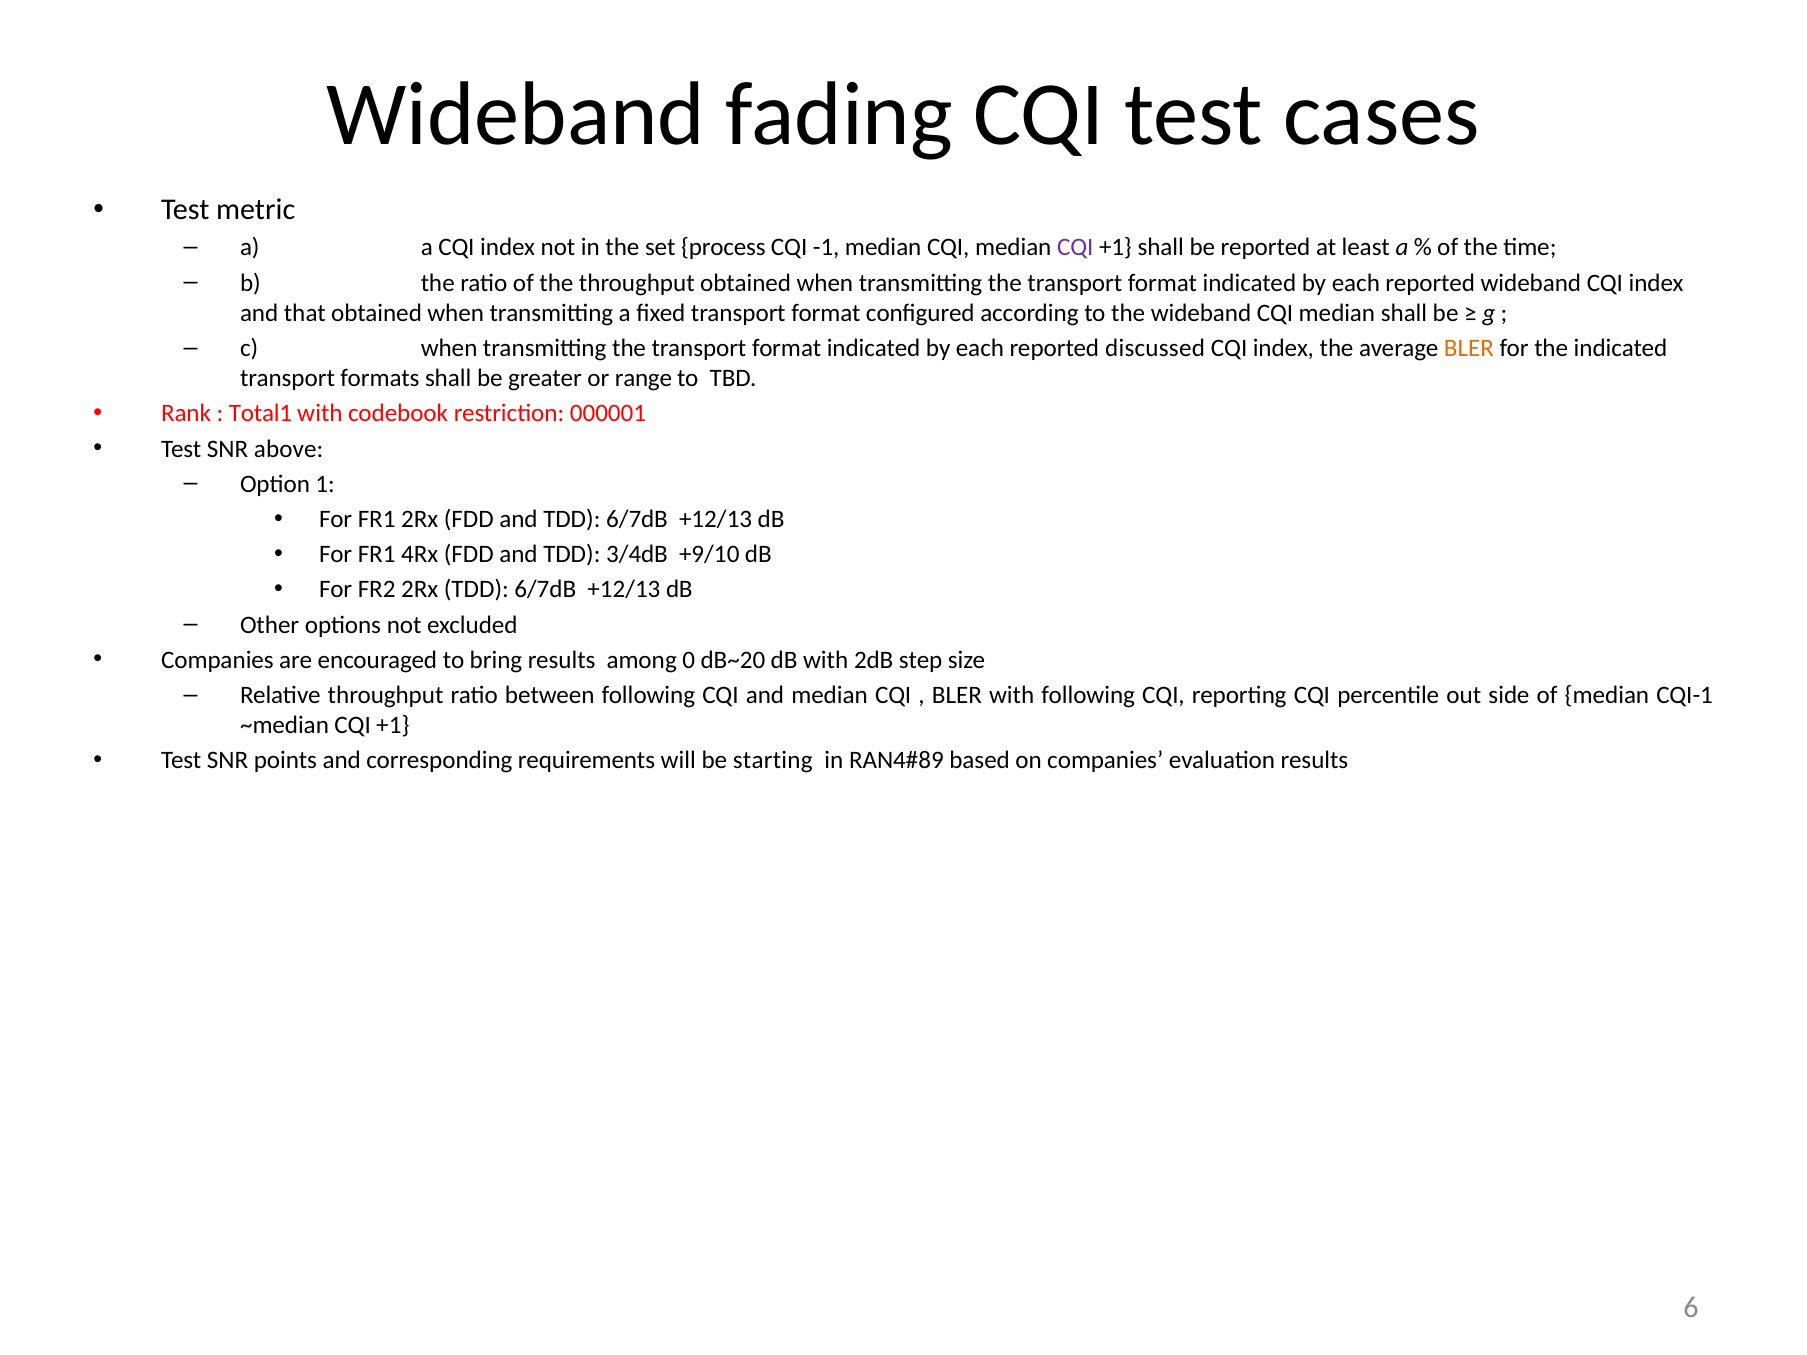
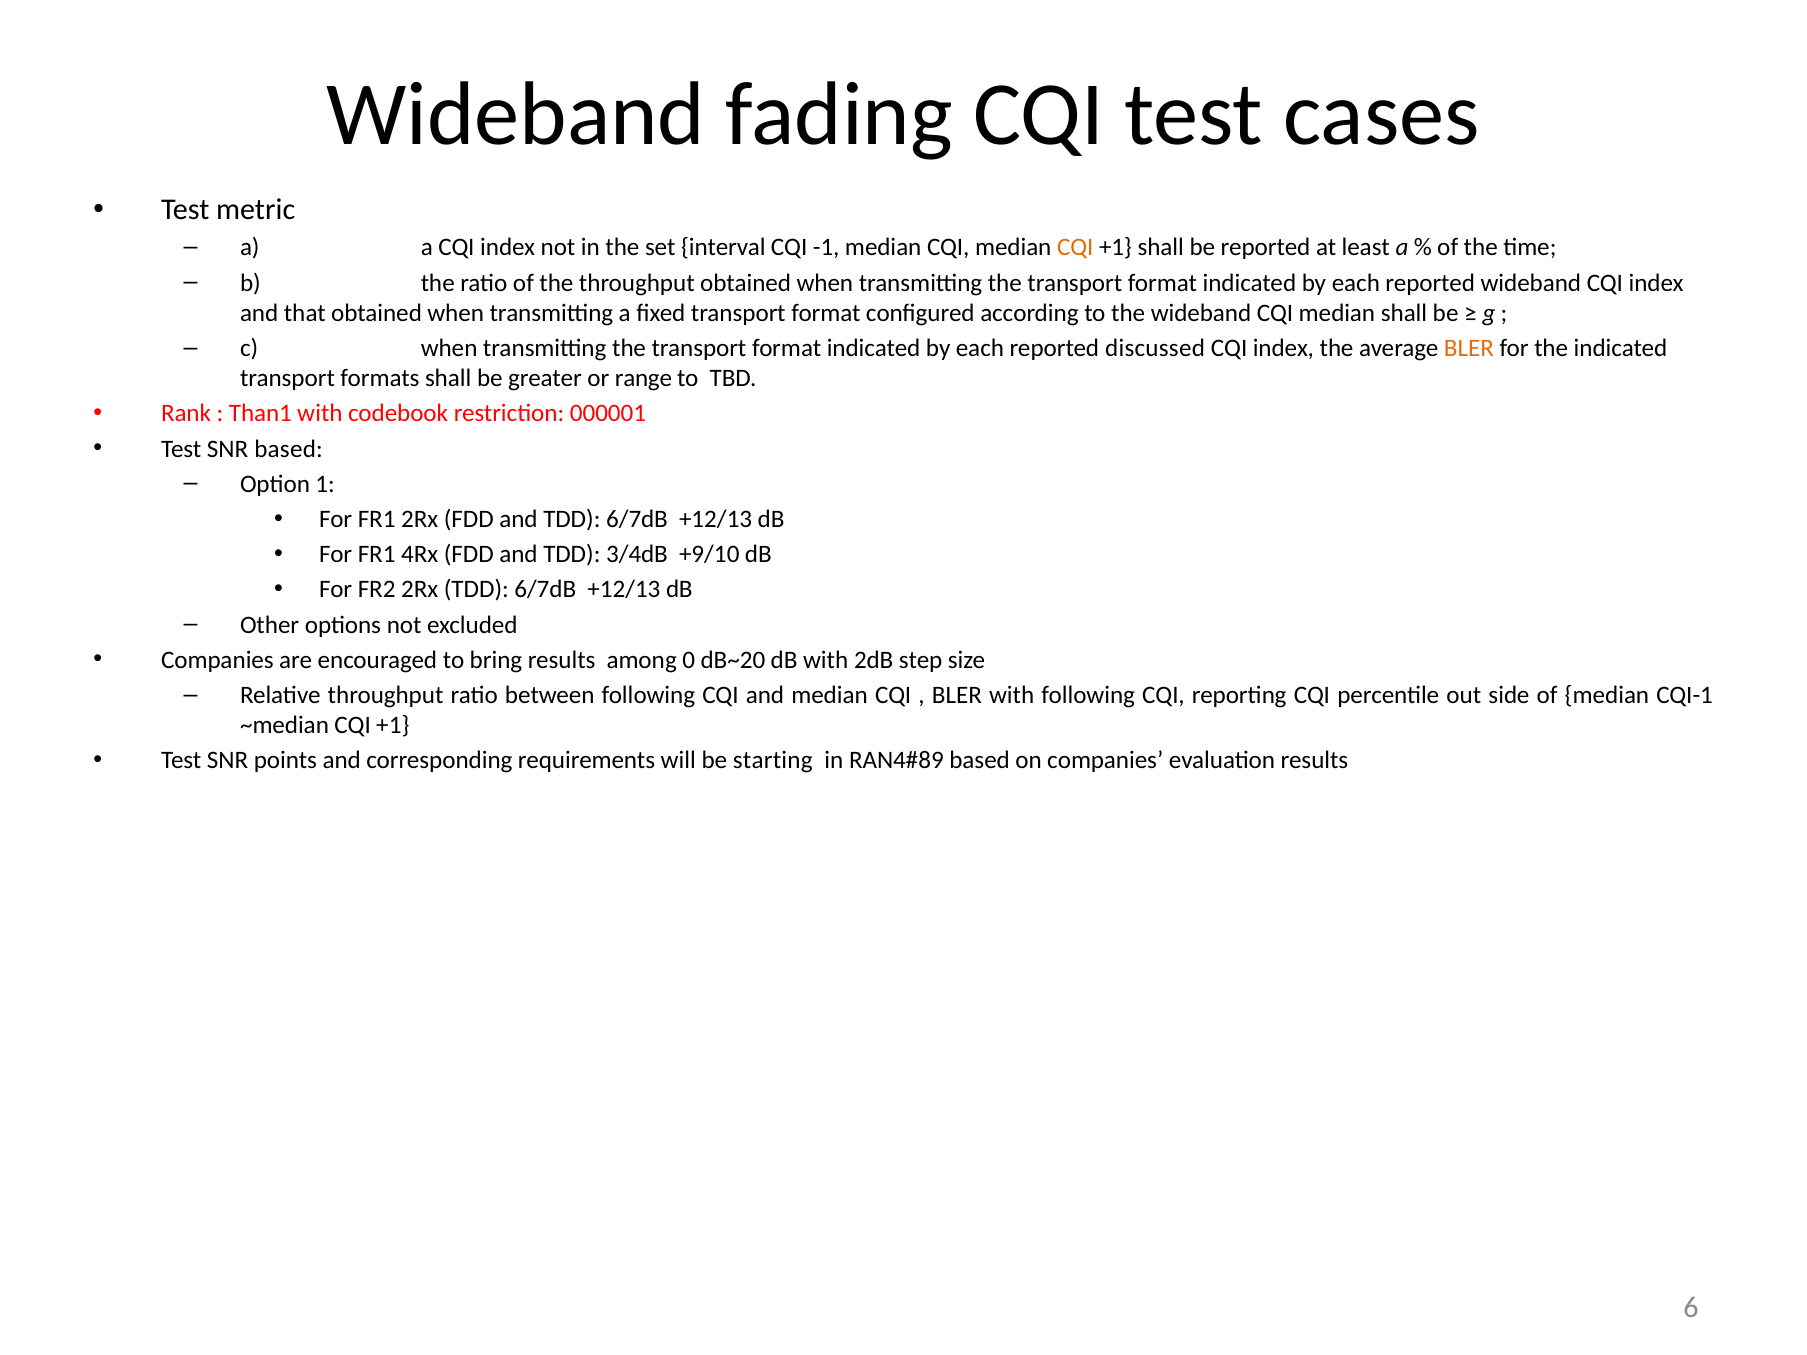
process: process -> interval
CQI at (1075, 248) colour: purple -> orange
Total1: Total1 -> Than1
SNR above: above -> based
